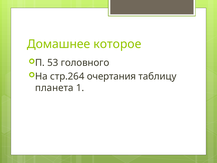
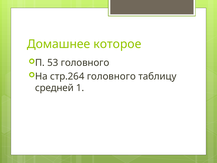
стр.264 очертания: очертания -> головного
планета: планета -> средней
